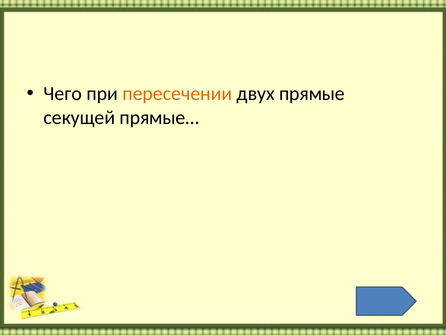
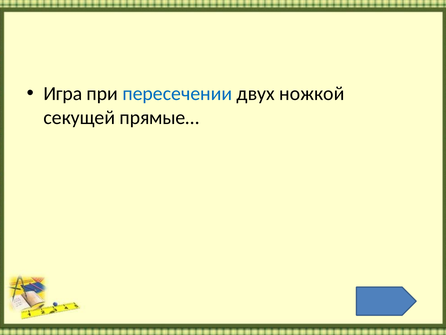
Чего: Чего -> Игра
пересечении colour: orange -> blue
прямые: прямые -> ножкой
